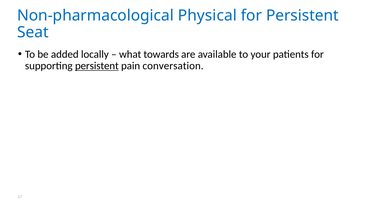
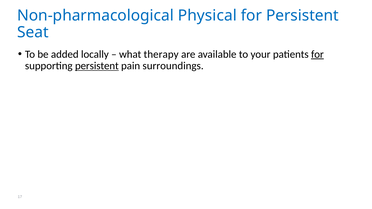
towards: towards -> therapy
for at (317, 54) underline: none -> present
conversation: conversation -> surroundings
